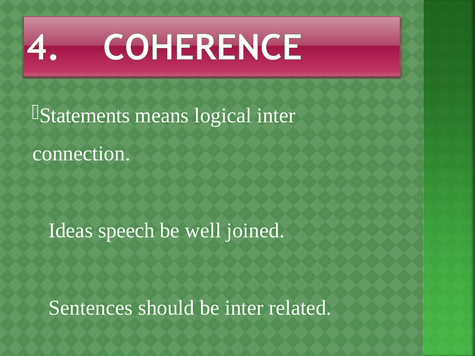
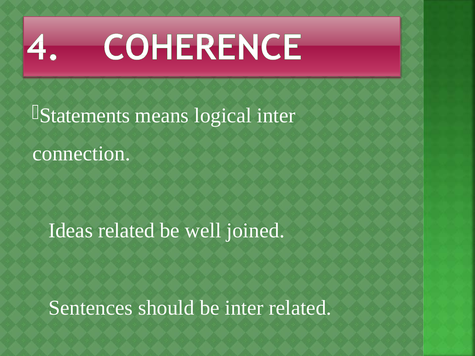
Ideas speech: speech -> related
